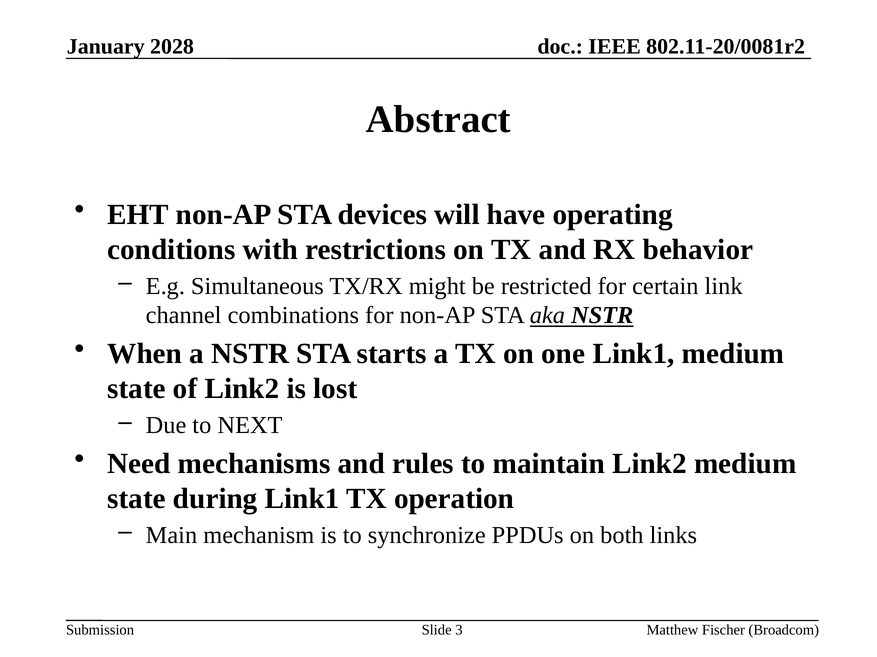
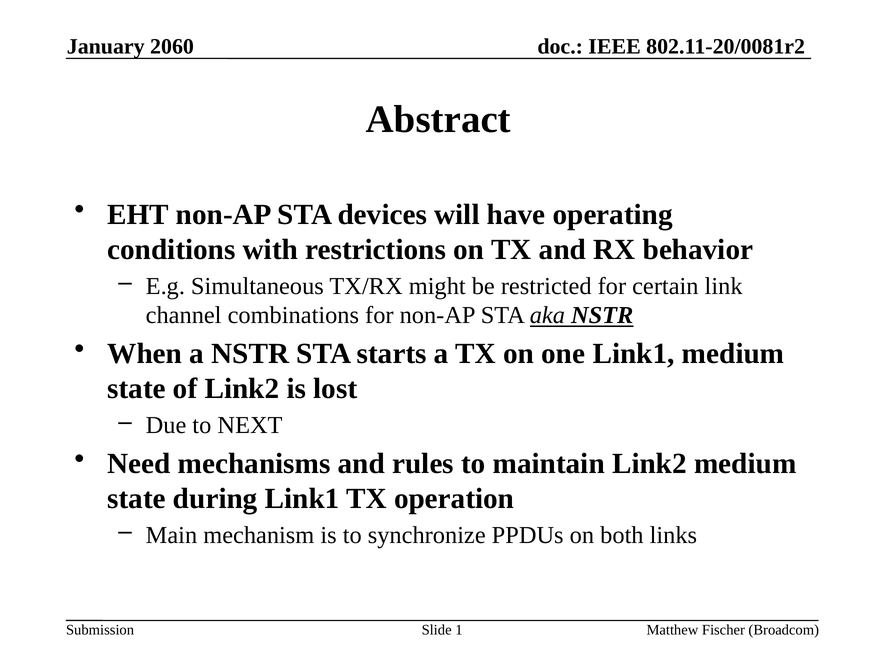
2028: 2028 -> 2060
3: 3 -> 1
